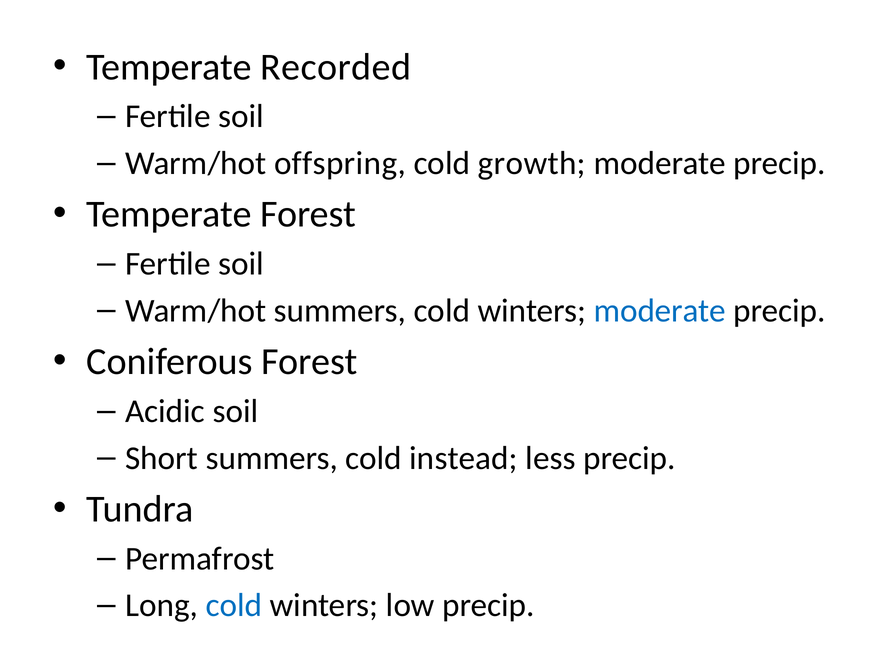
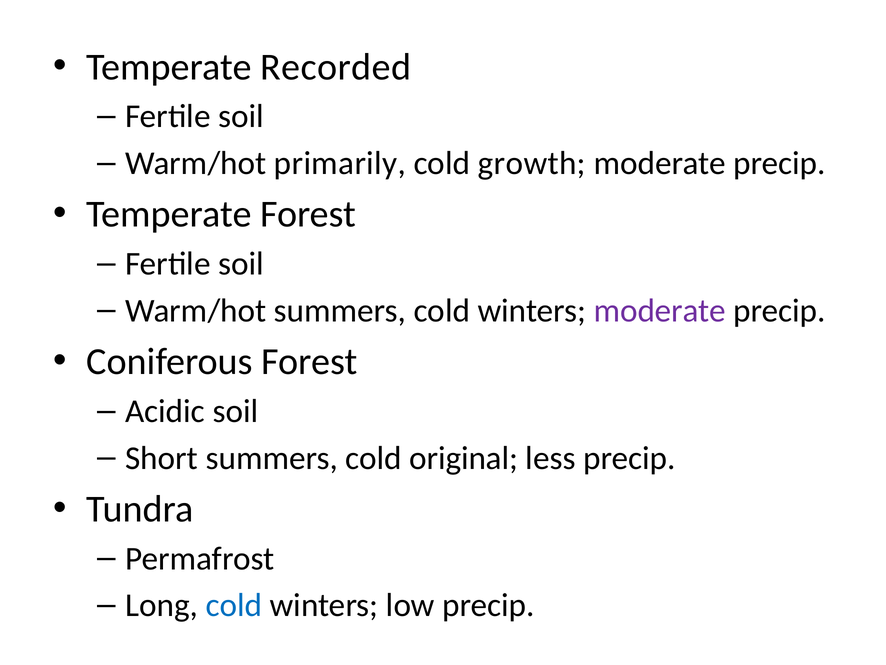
offspring: offspring -> primarily
moderate at (660, 310) colour: blue -> purple
instead: instead -> original
